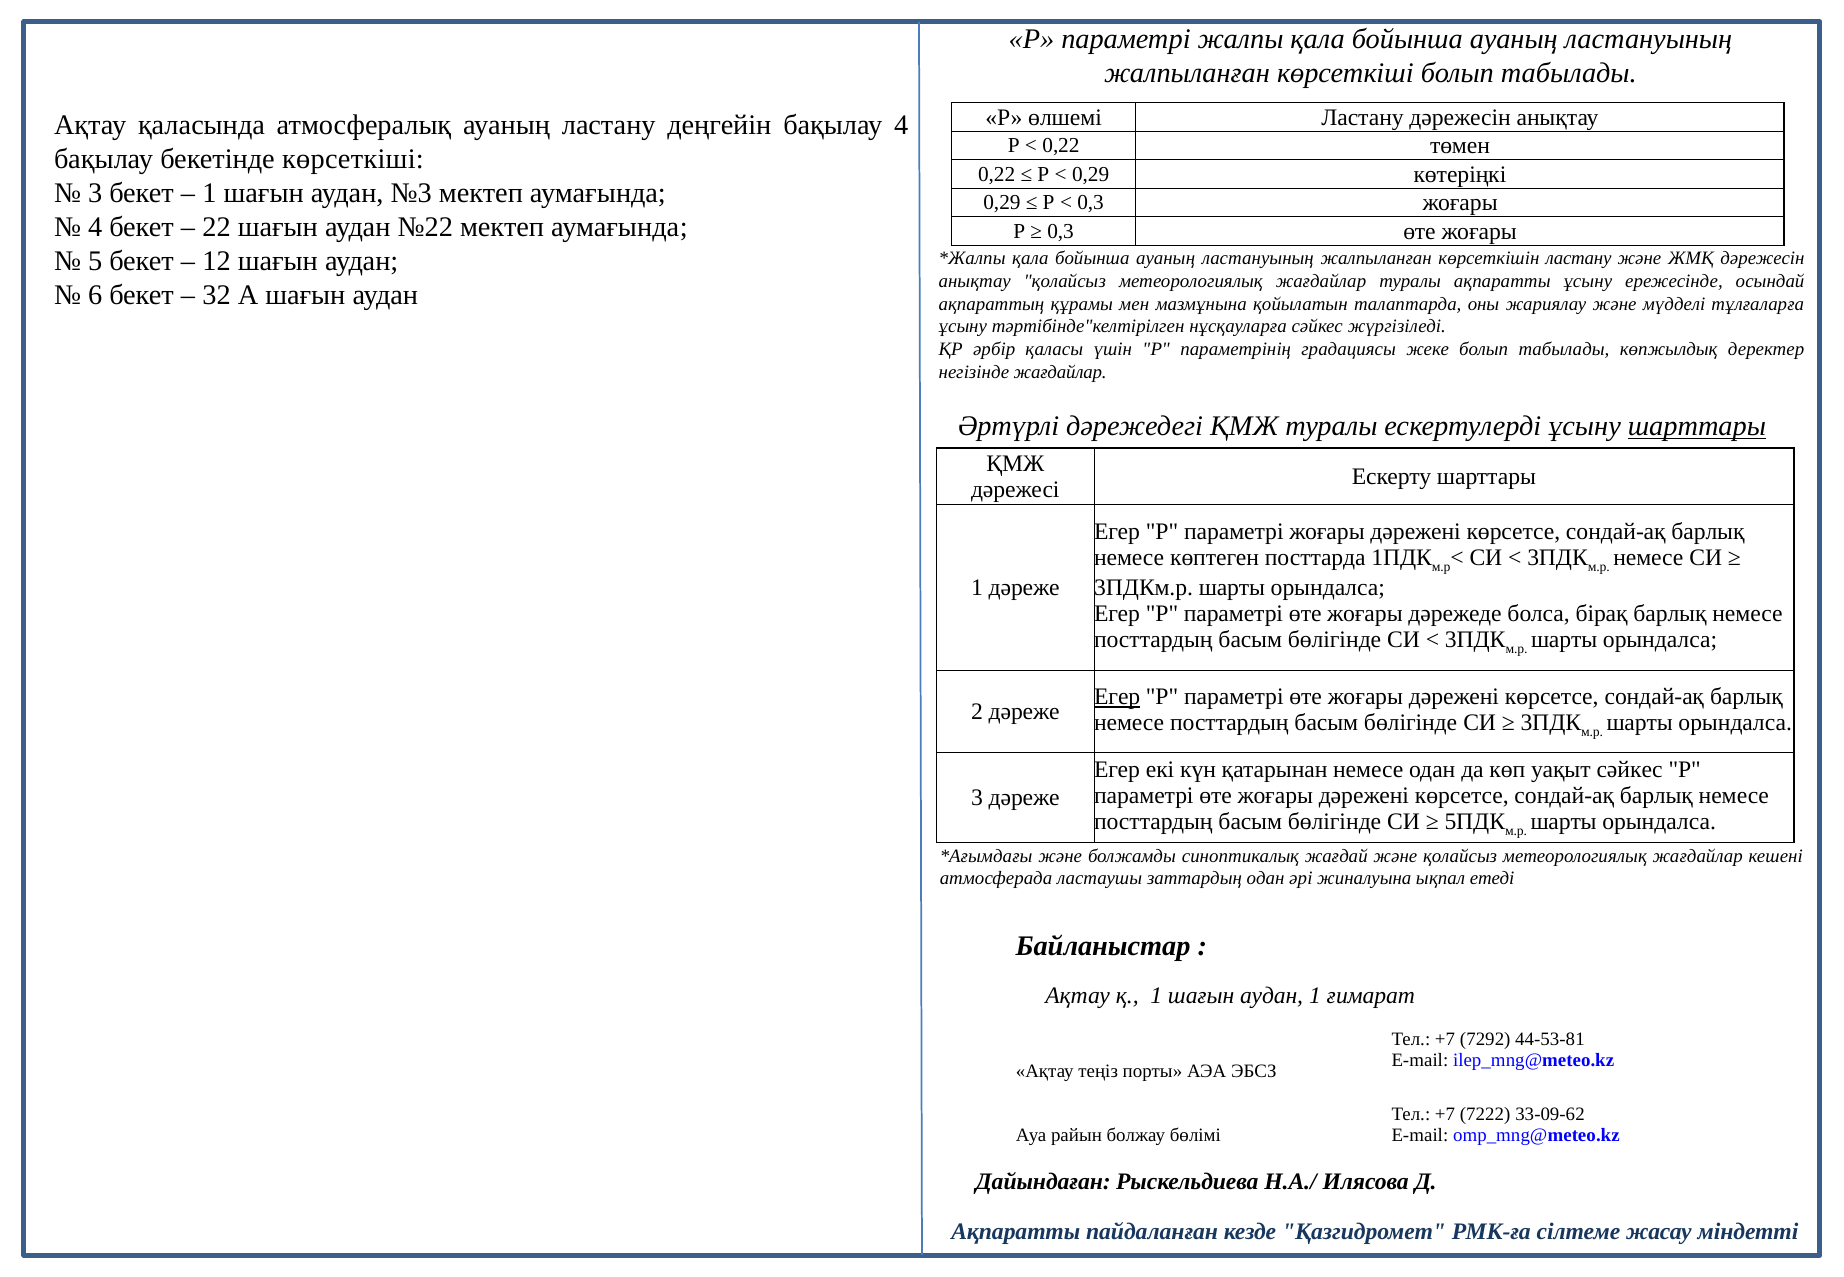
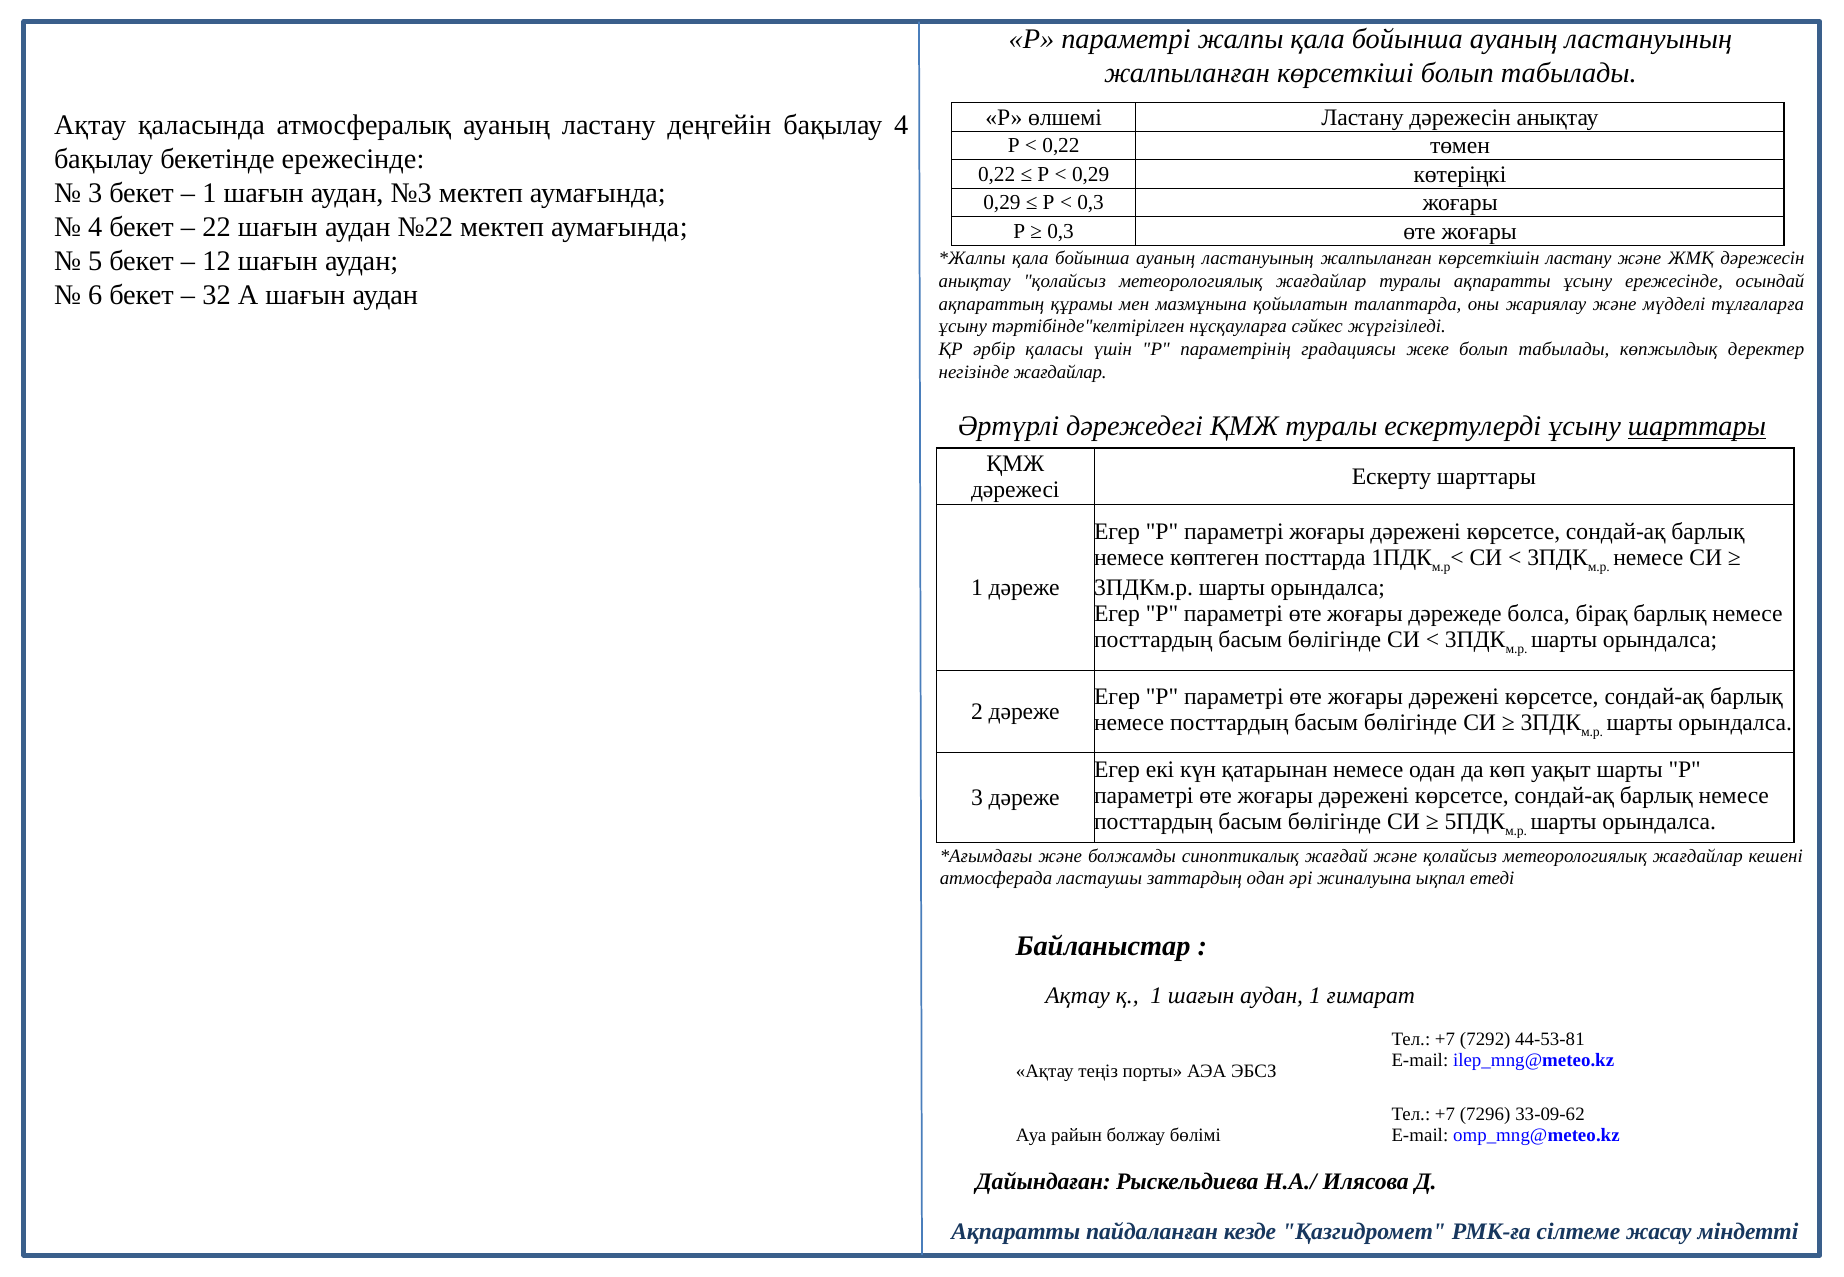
бекетінде көрсеткіші: көрсеткіші -> ережесінде
Егер at (1117, 697) underline: present -> none
уақыт сәйкес: сәйкес -> шарты
7222: 7222 -> 7296
